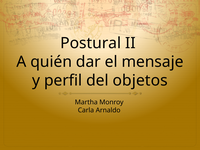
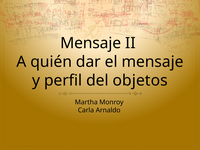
Postural at (91, 43): Postural -> Mensaje
